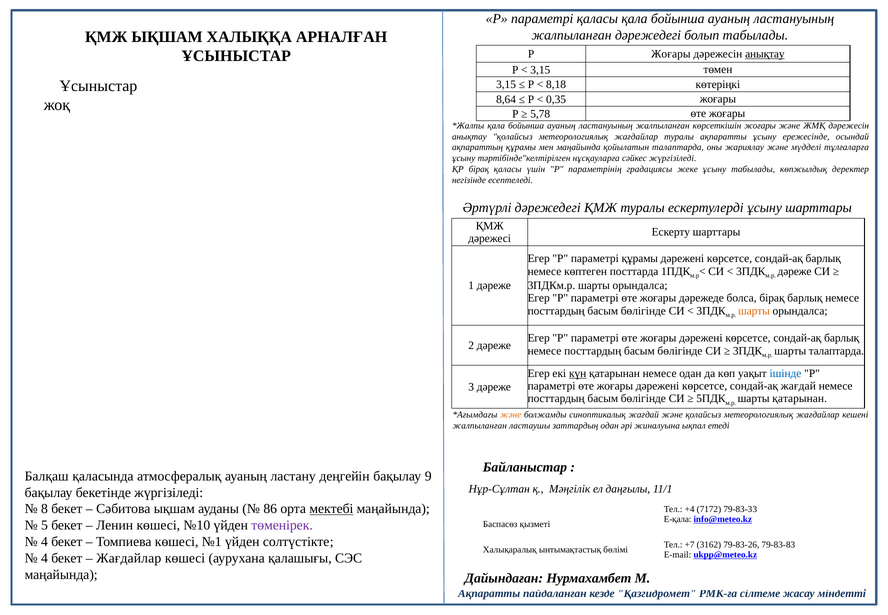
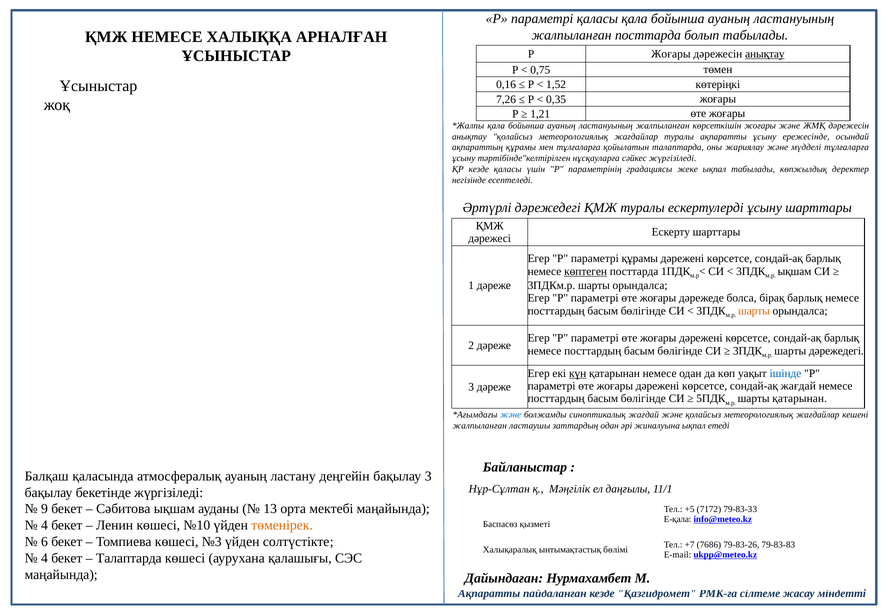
жалпыланған дәрежедегі: дәрежедегі -> посттарда
ҚМЖ ЫҚШАМ: ЫҚШАМ -> НЕМЕСЕ
3,15 at (540, 70): 3,15 -> 0,75
3,15 at (506, 85): 3,15 -> 0,16
8,18: 8,18 -> 1,52
8,64: 8,64 -> 7,26
5,78: 5,78 -> 1,21
мен маңайында: маңайында -> тұлғаларға
ҚР бірақ: бірақ -> кезде
жеке ұсыну: ұсыну -> ықпал
көптеген underline: none -> present
дәреже at (795, 271): дәреже -> ықшам
шарты талаптарда: талаптарда -> дәрежедегі
және at (511, 415) colour: orange -> blue
бақылау 9: 9 -> 3
8: 8 -> 9
86: 86 -> 13
мектебі underline: present -> none
+4: +4 -> +5
5 at (44, 525): 5 -> 4
төменірек colour: purple -> orange
4 at (44, 542): 4 -> 6
№1: №1 -> №3
3162: 3162 -> 7686
Жағдайлар at (129, 558): Жағдайлар -> Талаптарда
